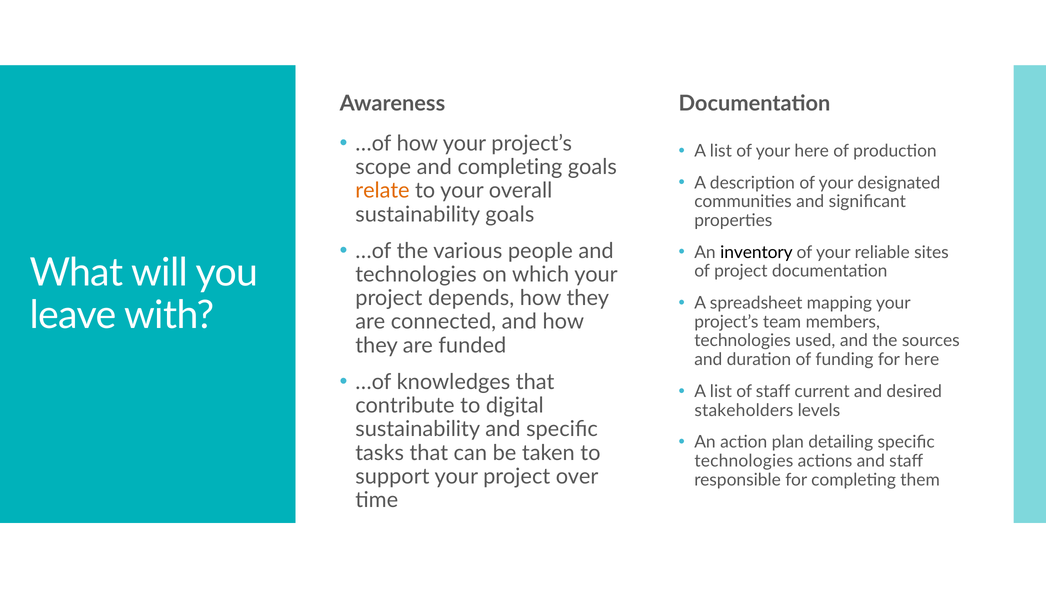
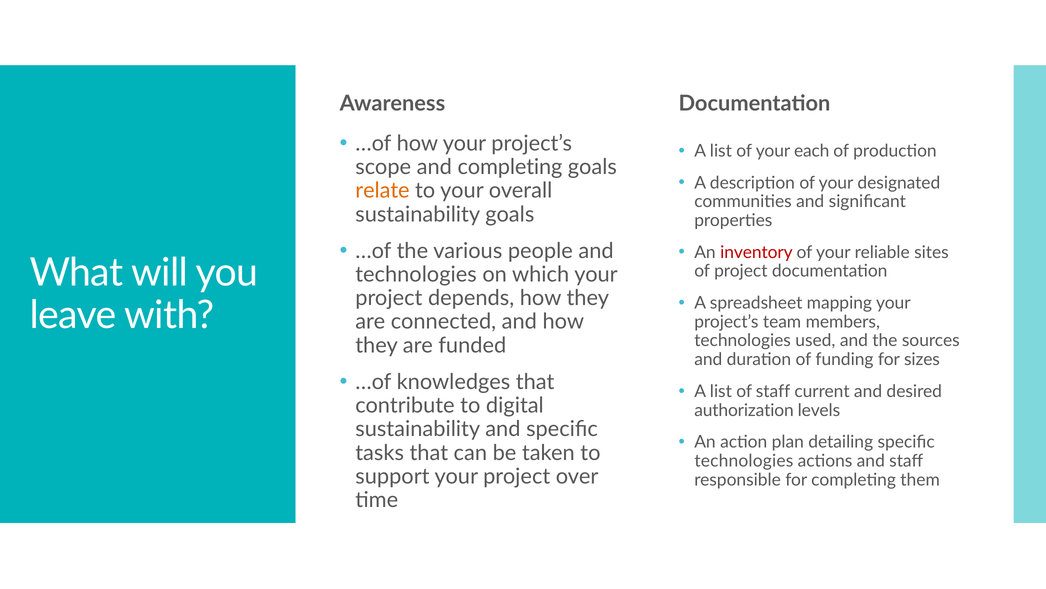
your here: here -> each
inventory colour: black -> red
for here: here -> sizes
stakeholders: stakeholders -> authorization
